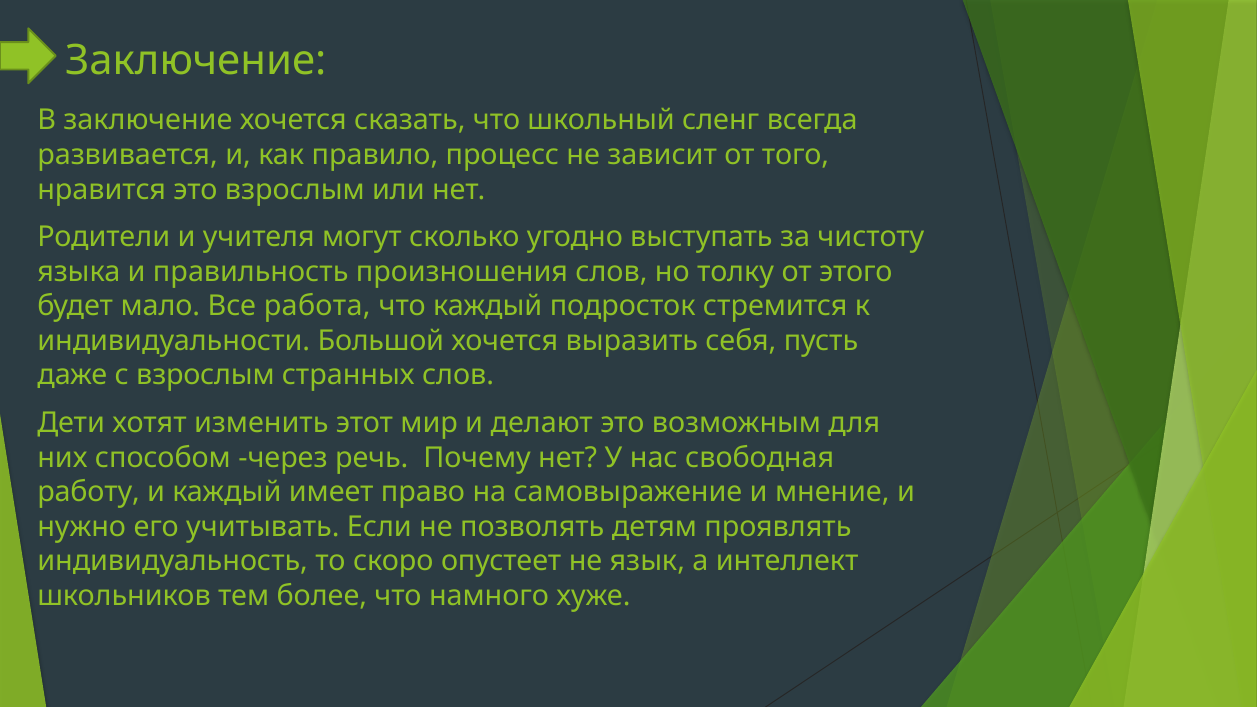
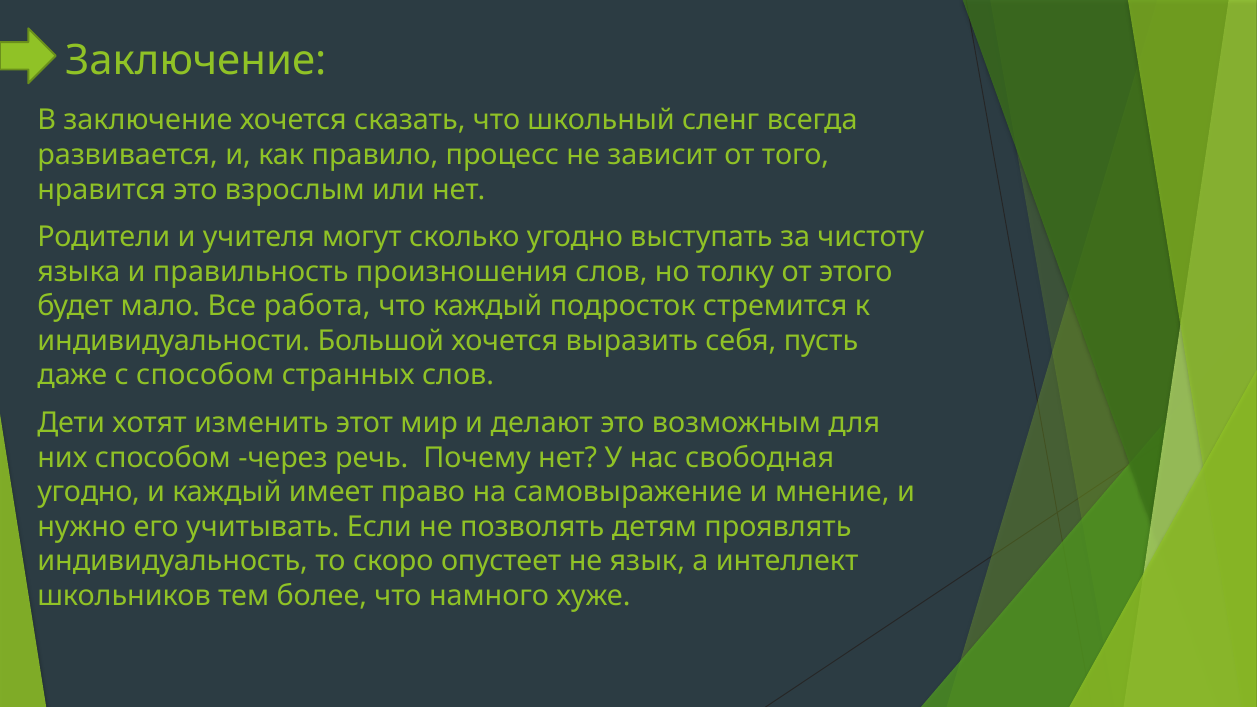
с взрослым: взрослым -> способом
работу at (89, 492): работу -> угодно
